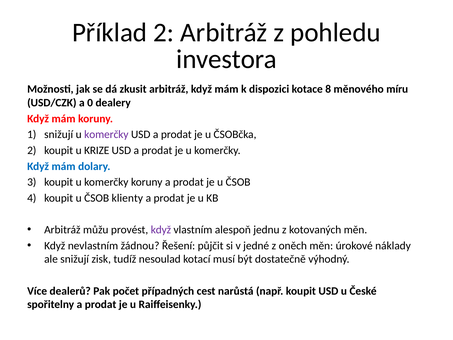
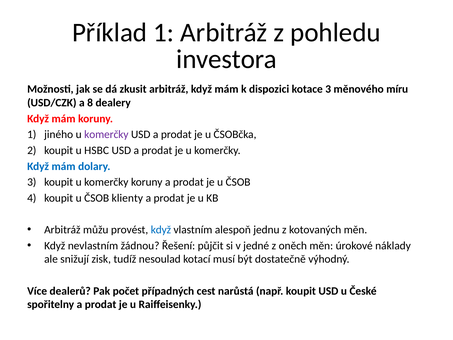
Příklad 2: 2 -> 1
kotace 8: 8 -> 3
0: 0 -> 8
1 snižují: snižují -> jiného
KRIZE: KRIZE -> HSBC
když at (161, 230) colour: purple -> blue
